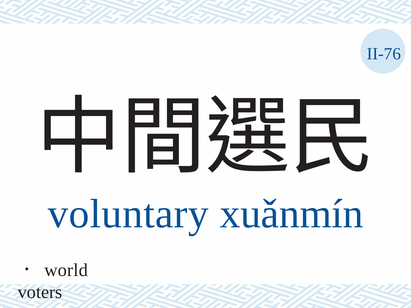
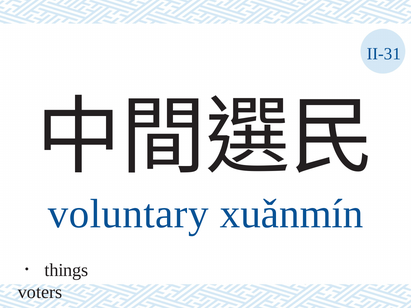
II-76: II-76 -> II-31
world: world -> things
